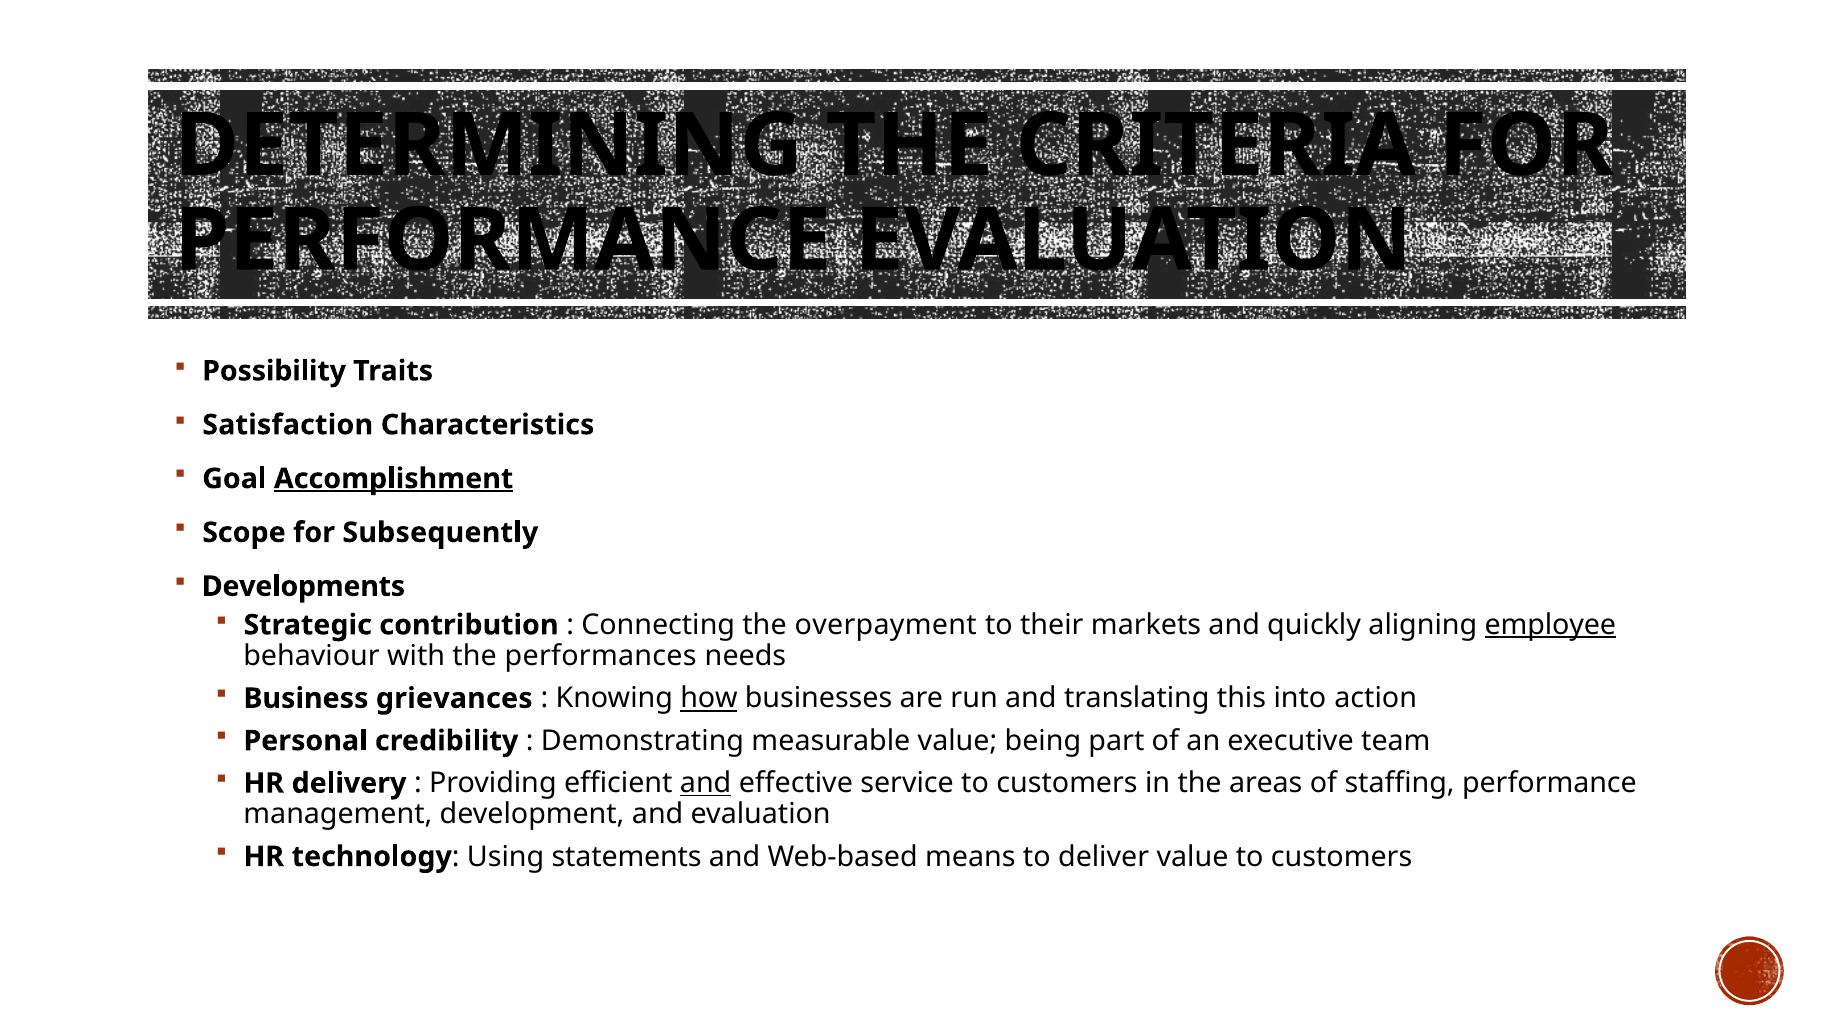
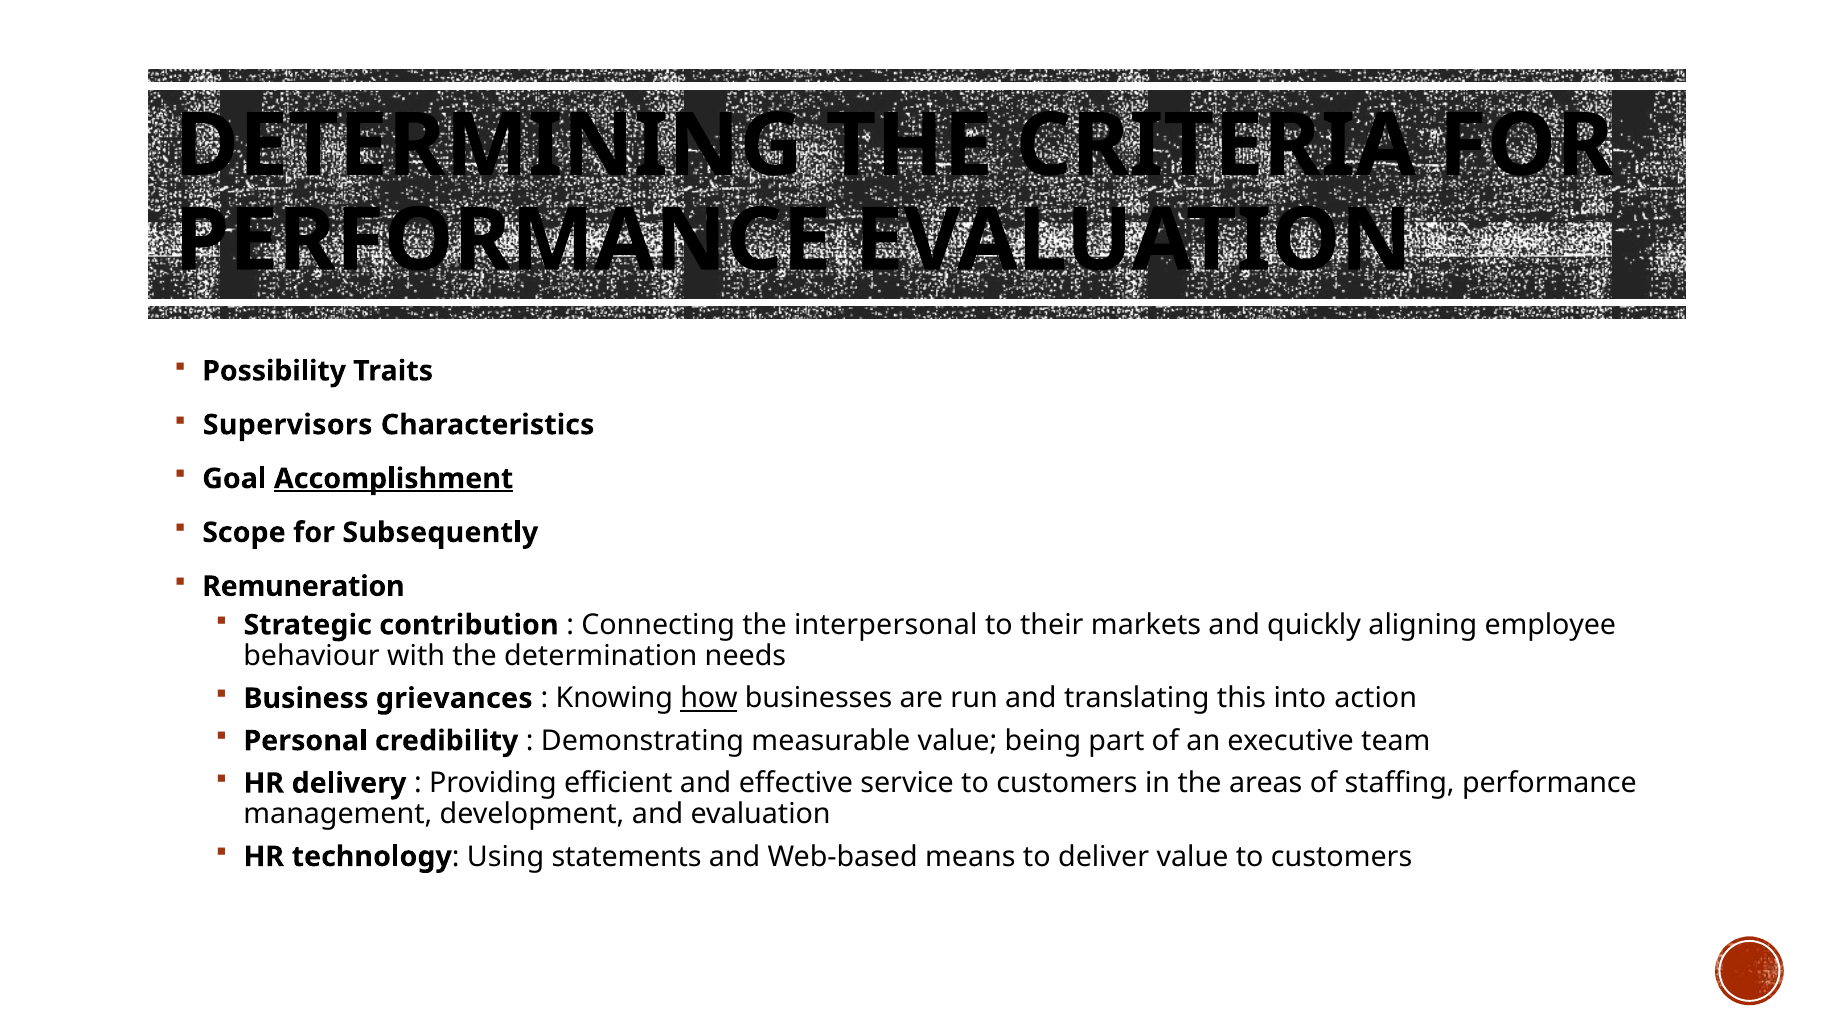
Satisfaction: Satisfaction -> Supervisors
Developments: Developments -> Remuneration
overpayment: overpayment -> interpersonal
employee underline: present -> none
performances: performances -> determination
and at (706, 784) underline: present -> none
